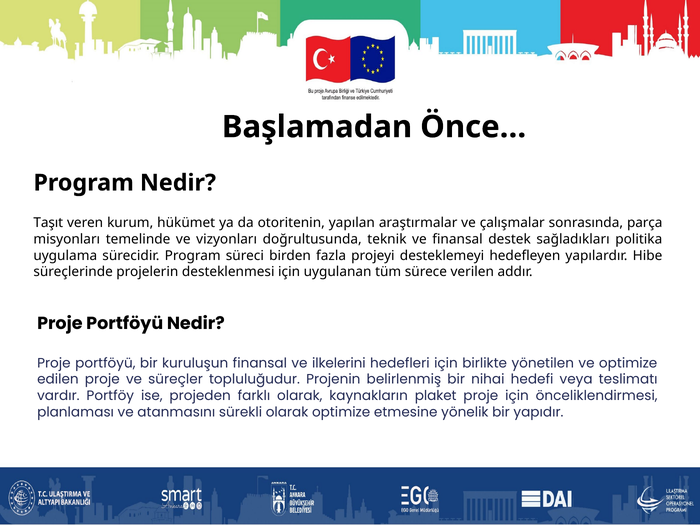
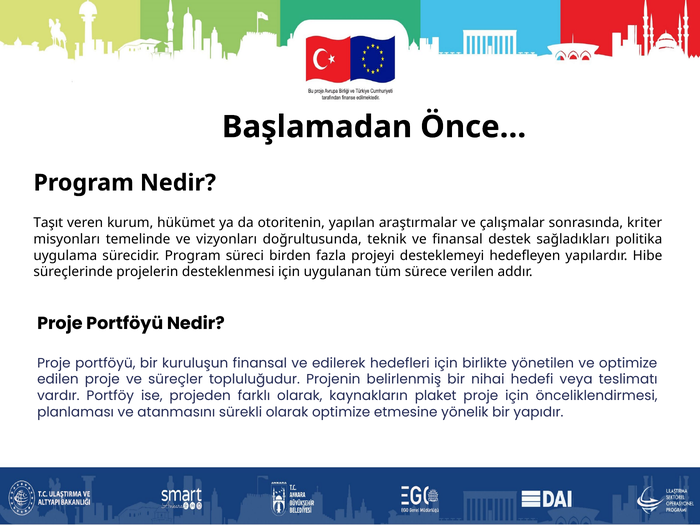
parça: parça -> kriter
ilkelerini: ilkelerini -> edilerek
